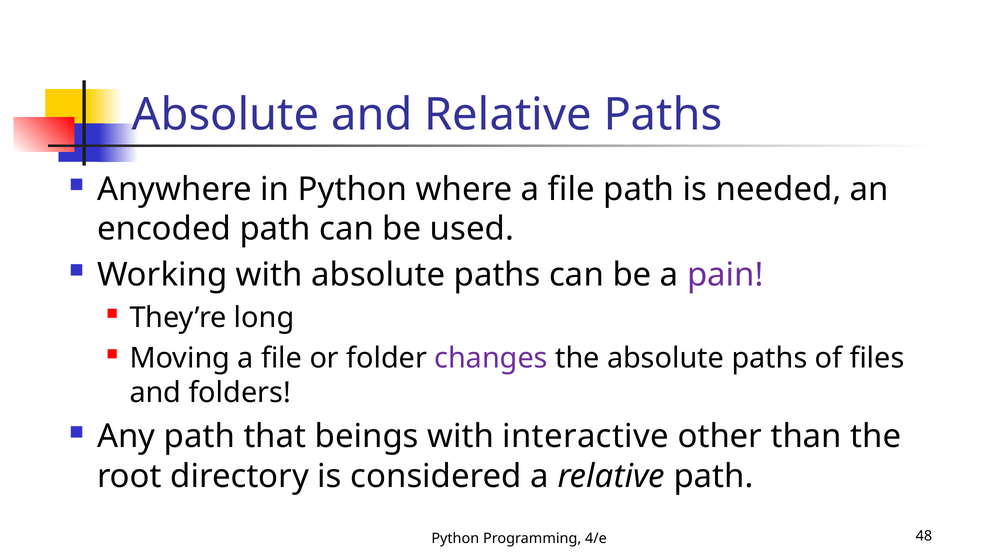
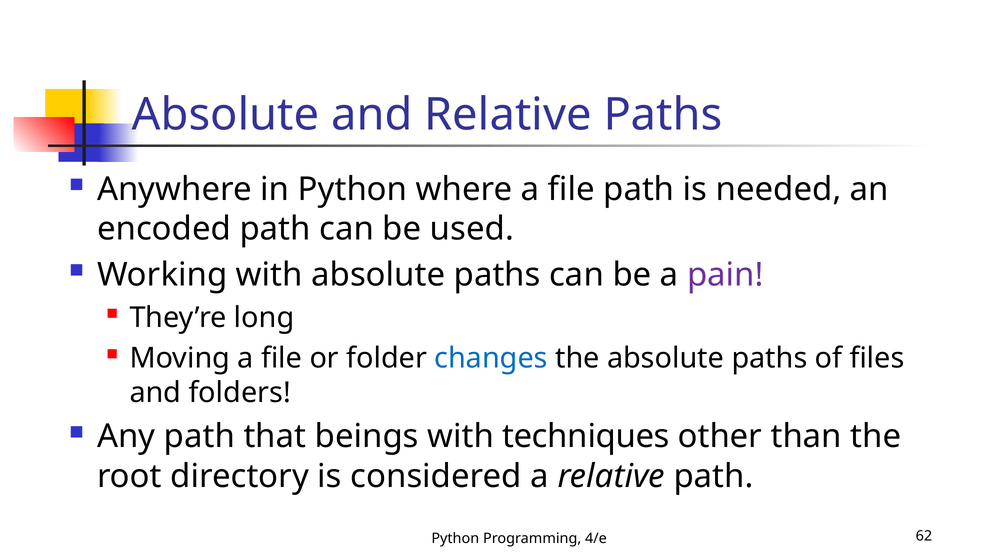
changes colour: purple -> blue
interactive: interactive -> techniques
48: 48 -> 62
